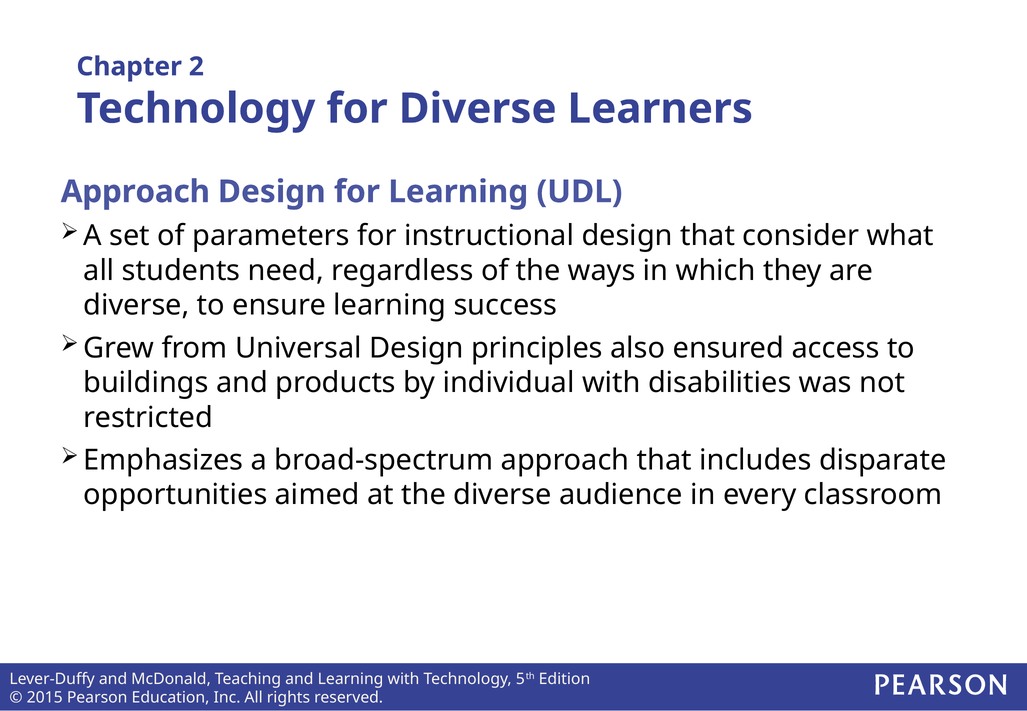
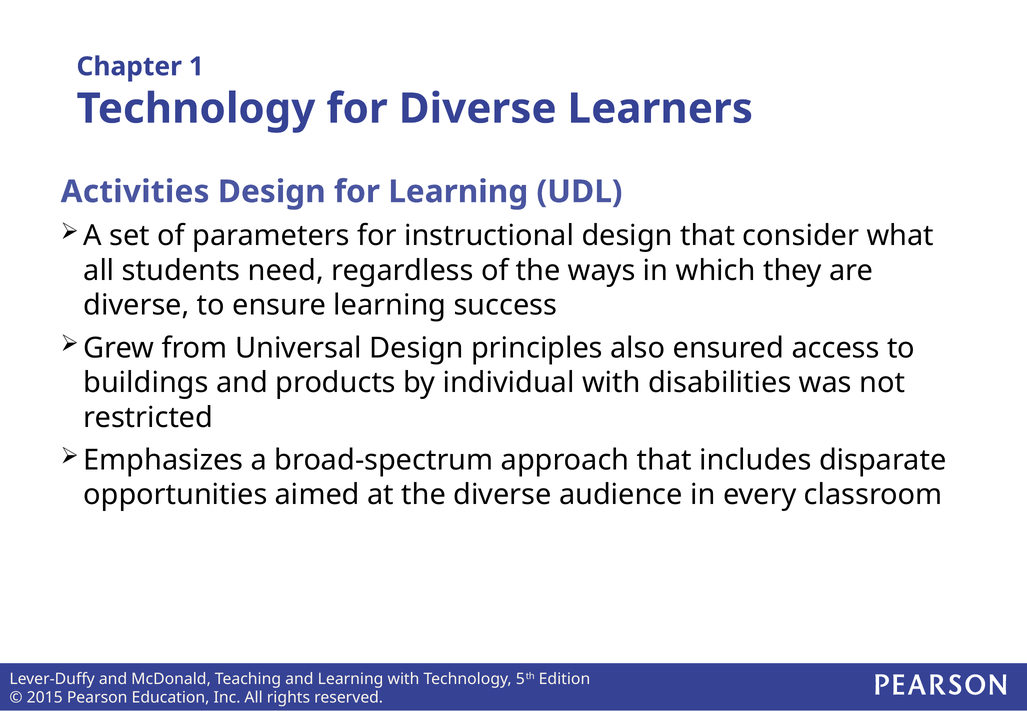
2: 2 -> 1
Approach at (135, 192): Approach -> Activities
